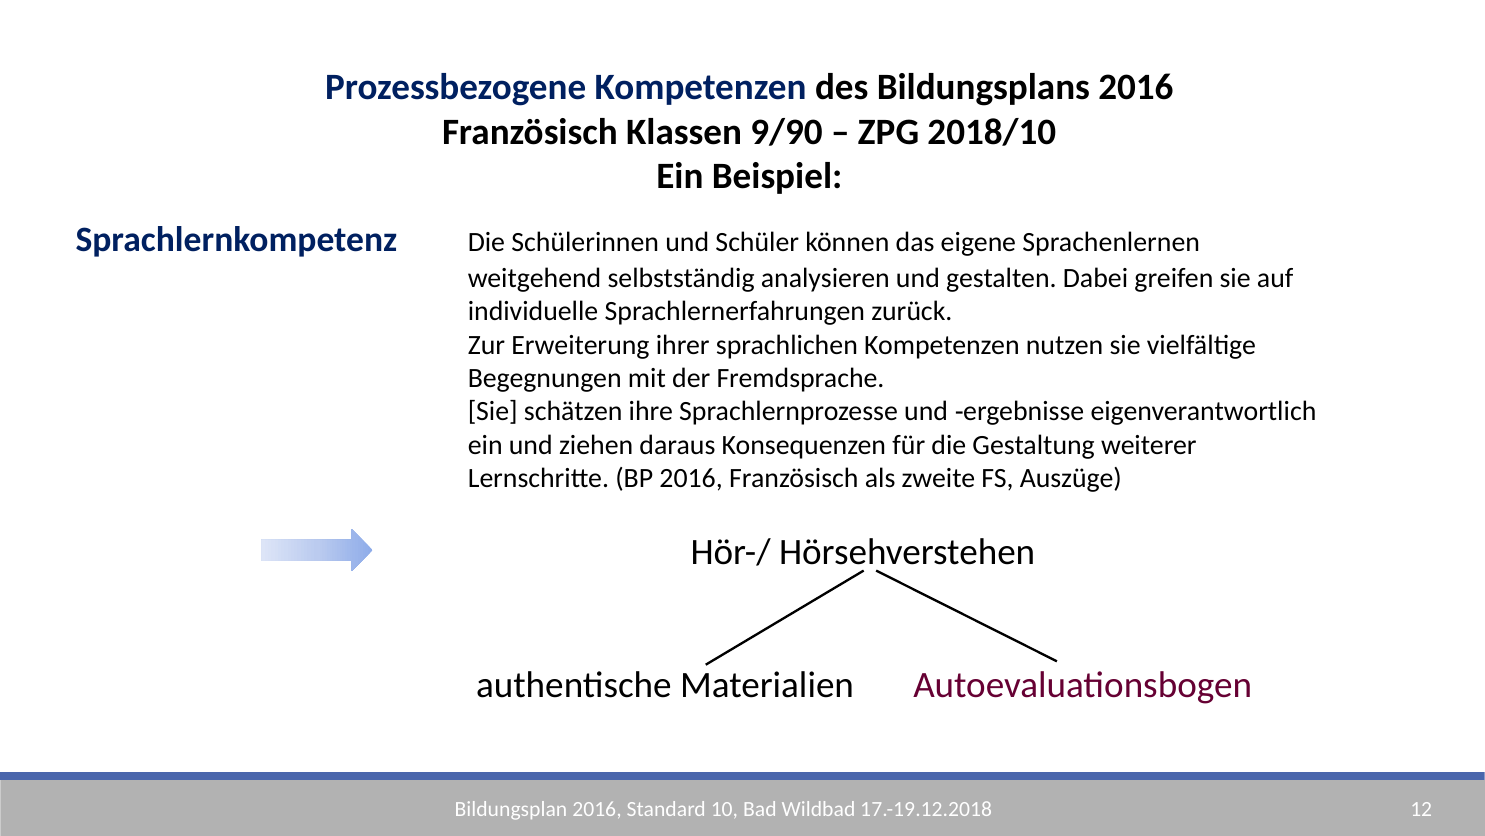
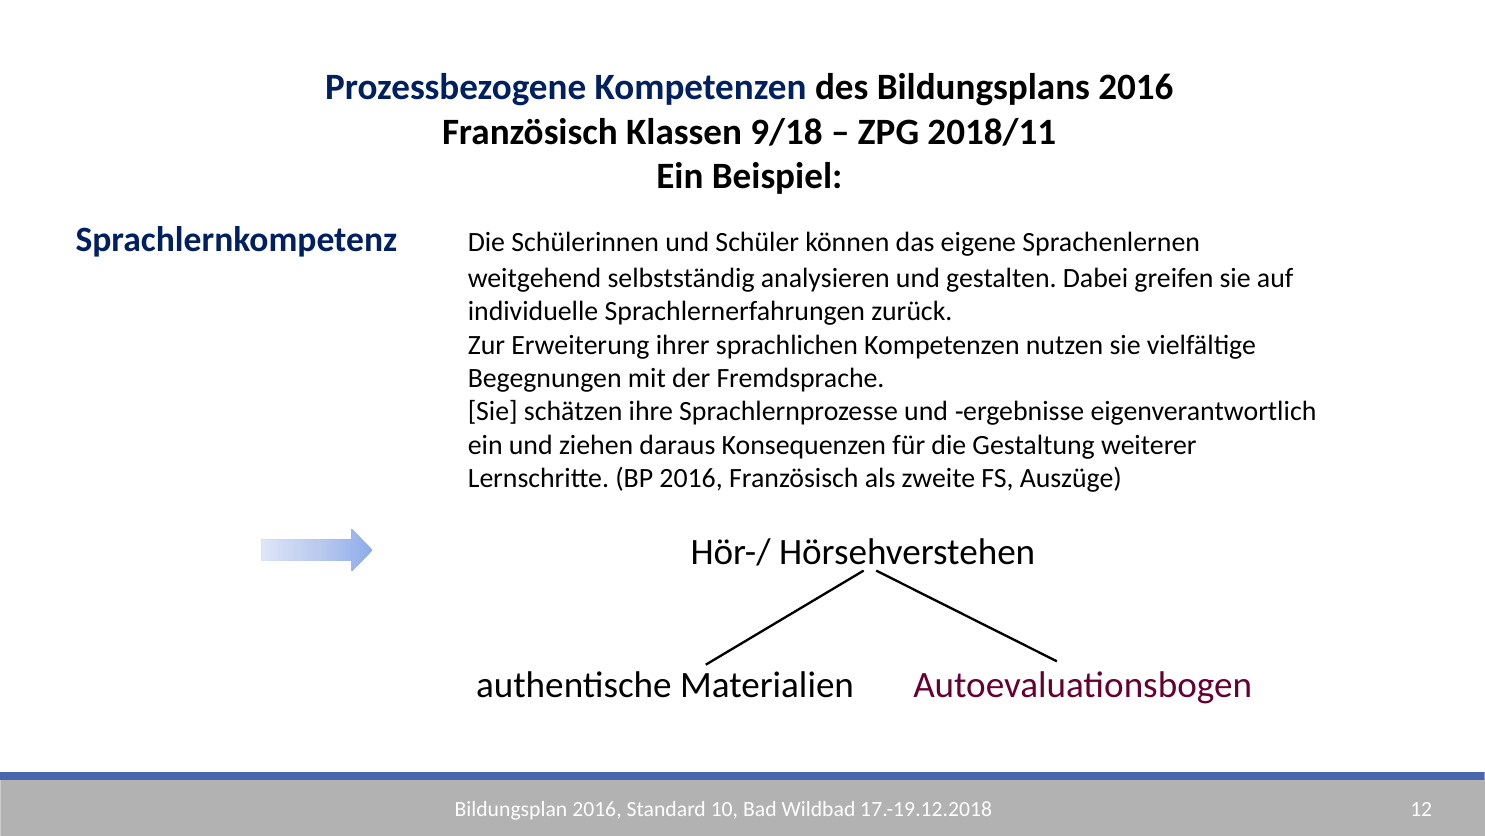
9/90: 9/90 -> 9/18
2018/10: 2018/10 -> 2018/11
